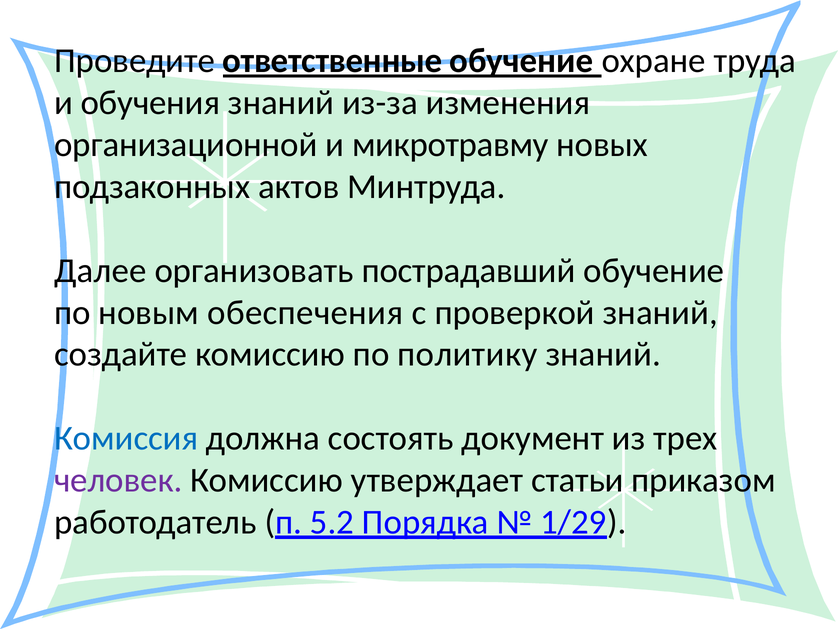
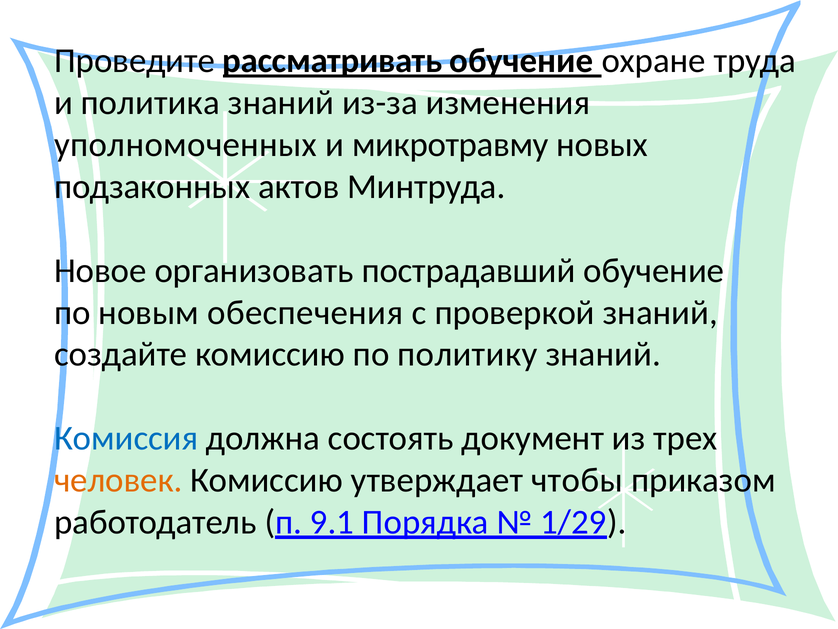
ответственные: ответственные -> рассматривать
обучения: обучения -> политика
организационной: организационной -> уполномоченных
Далее: Далее -> Новое
человек colour: purple -> orange
статьи: статьи -> чтобы
5.2: 5.2 -> 9.1
